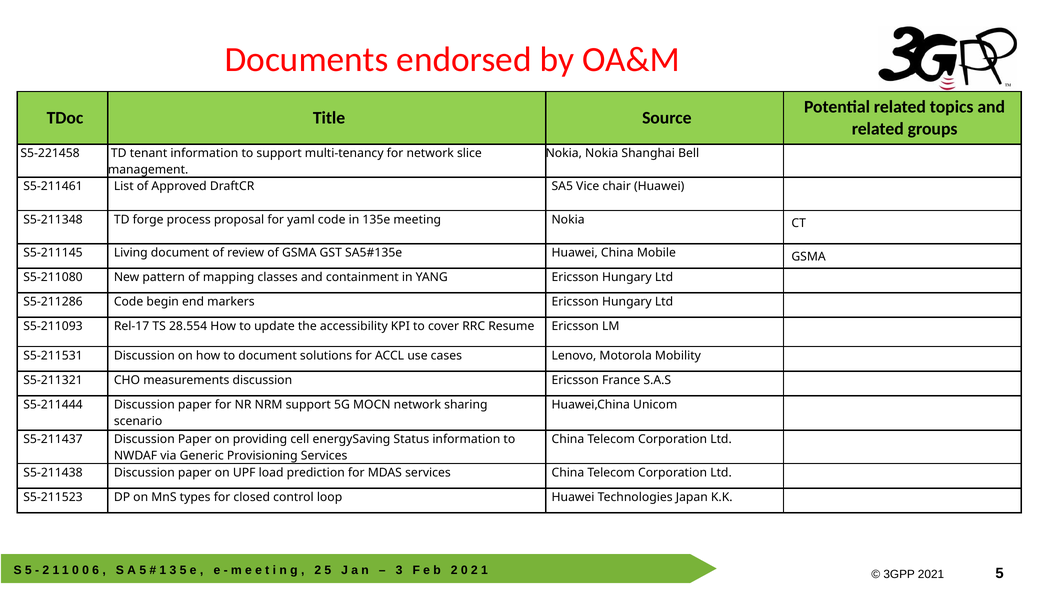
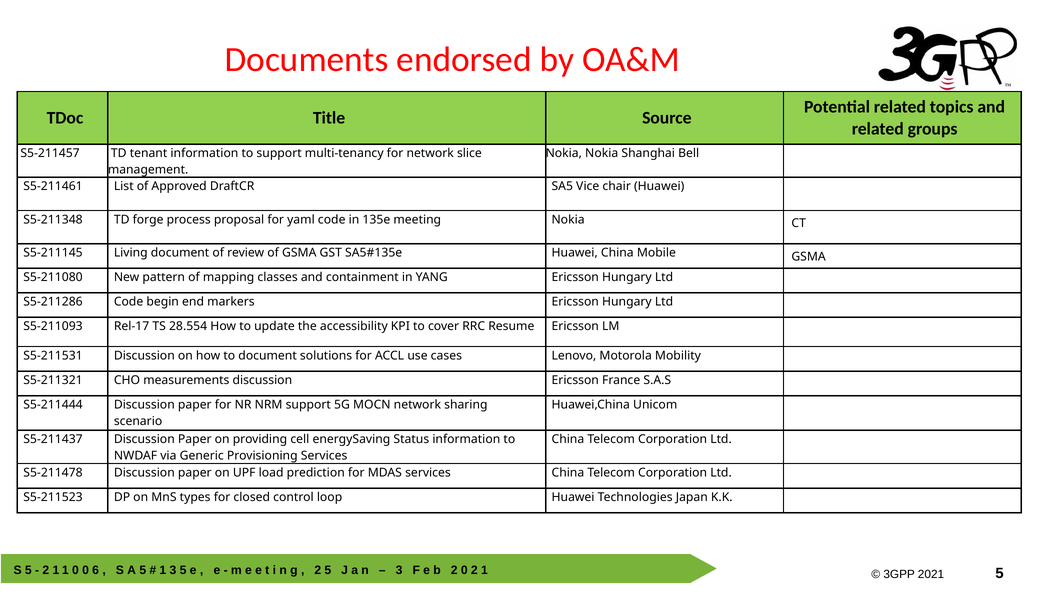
S5-221458: S5-221458 -> S5-211457
S5-211438: S5-211438 -> S5-211478
